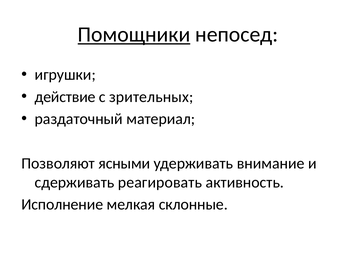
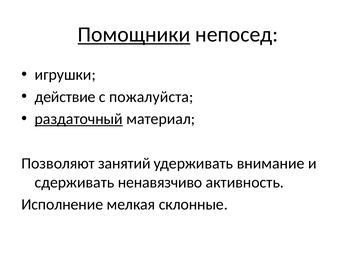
зрительных: зрительных -> пожалуйста
раздаточный underline: none -> present
ясными: ясными -> занятий
реагировать: реагировать -> ненавязчиво
